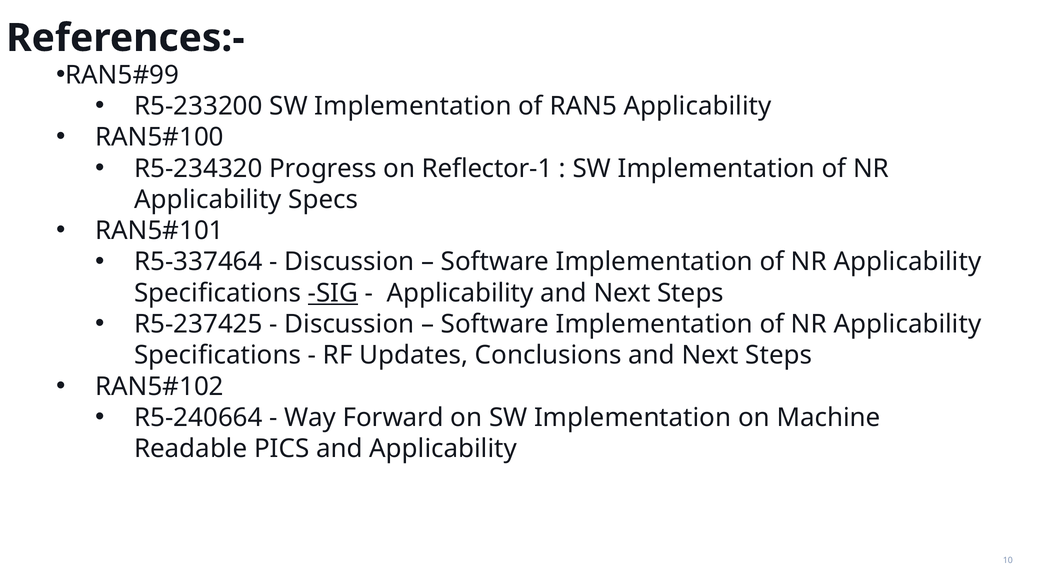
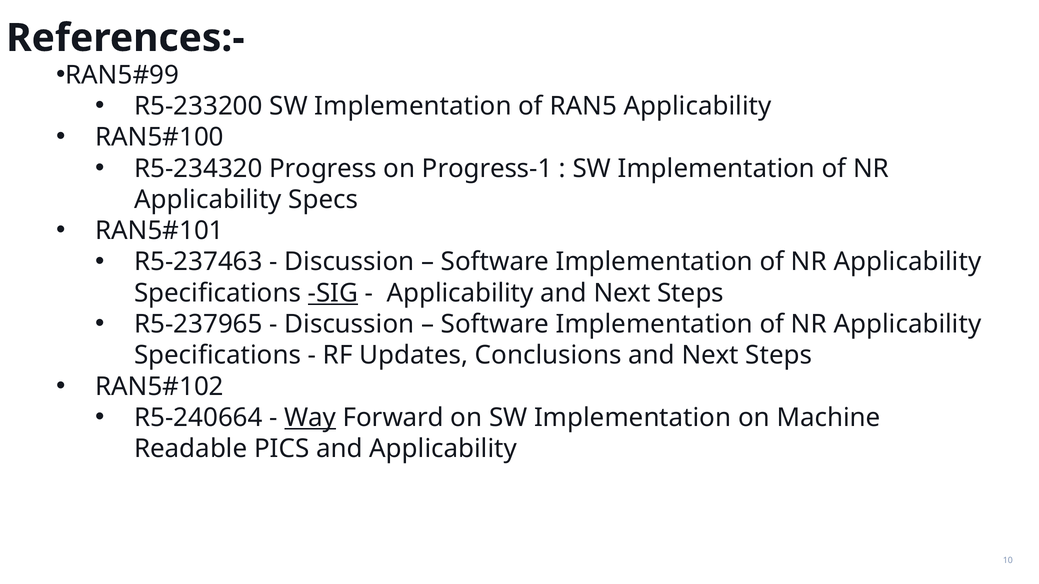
Reflector-1: Reflector-1 -> Progress-1
R5-337464: R5-337464 -> R5-237463
R5-237425: R5-237425 -> R5-237965
Way underline: none -> present
